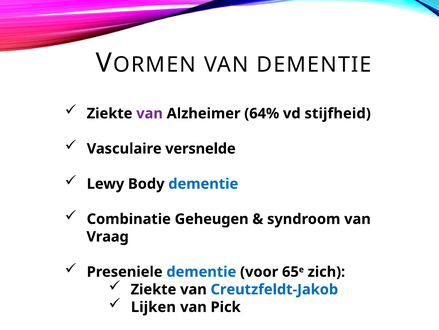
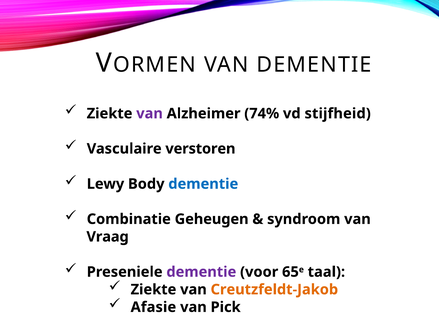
64%: 64% -> 74%
versnelde: versnelde -> verstoren
dementie at (201, 271) colour: blue -> purple
zich: zich -> taal
Creutzfeldt-Jakob colour: blue -> orange
Lijken: Lijken -> Afasie
